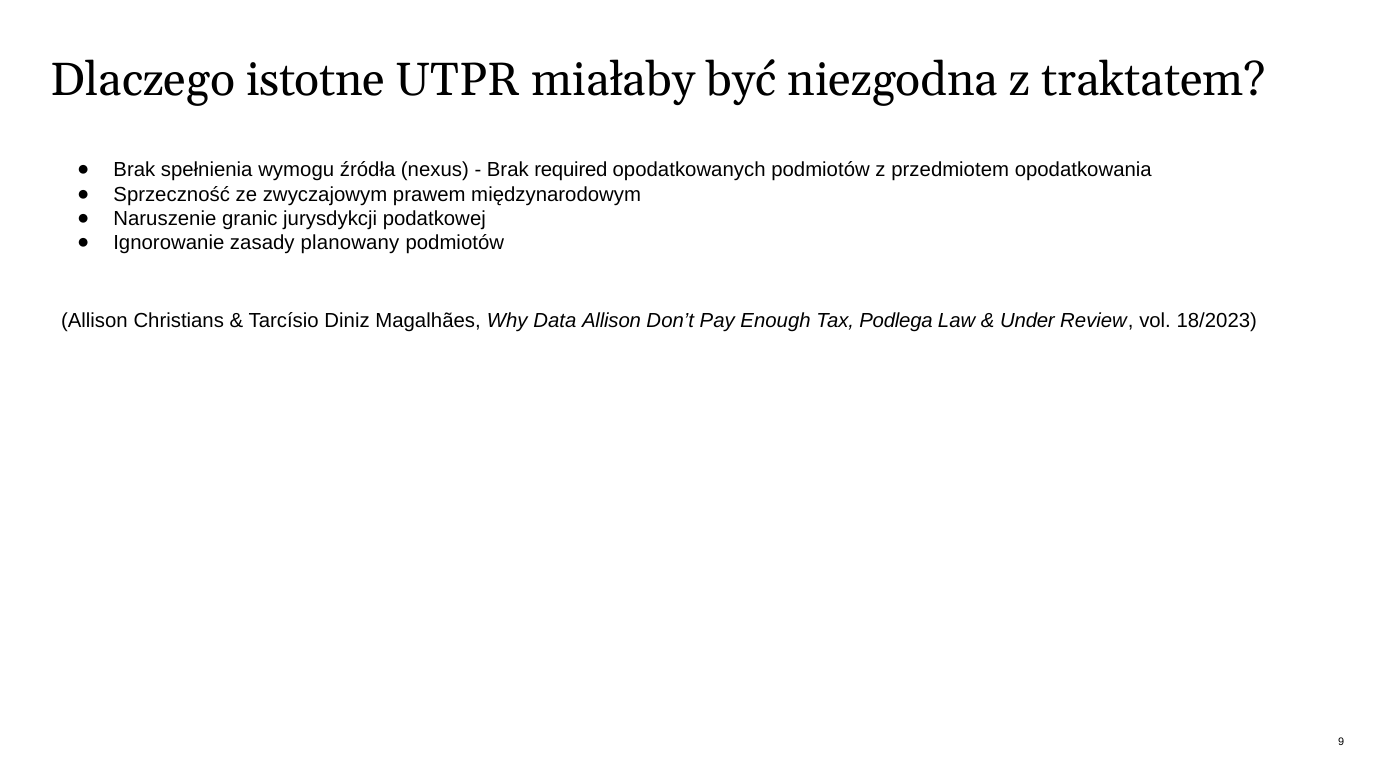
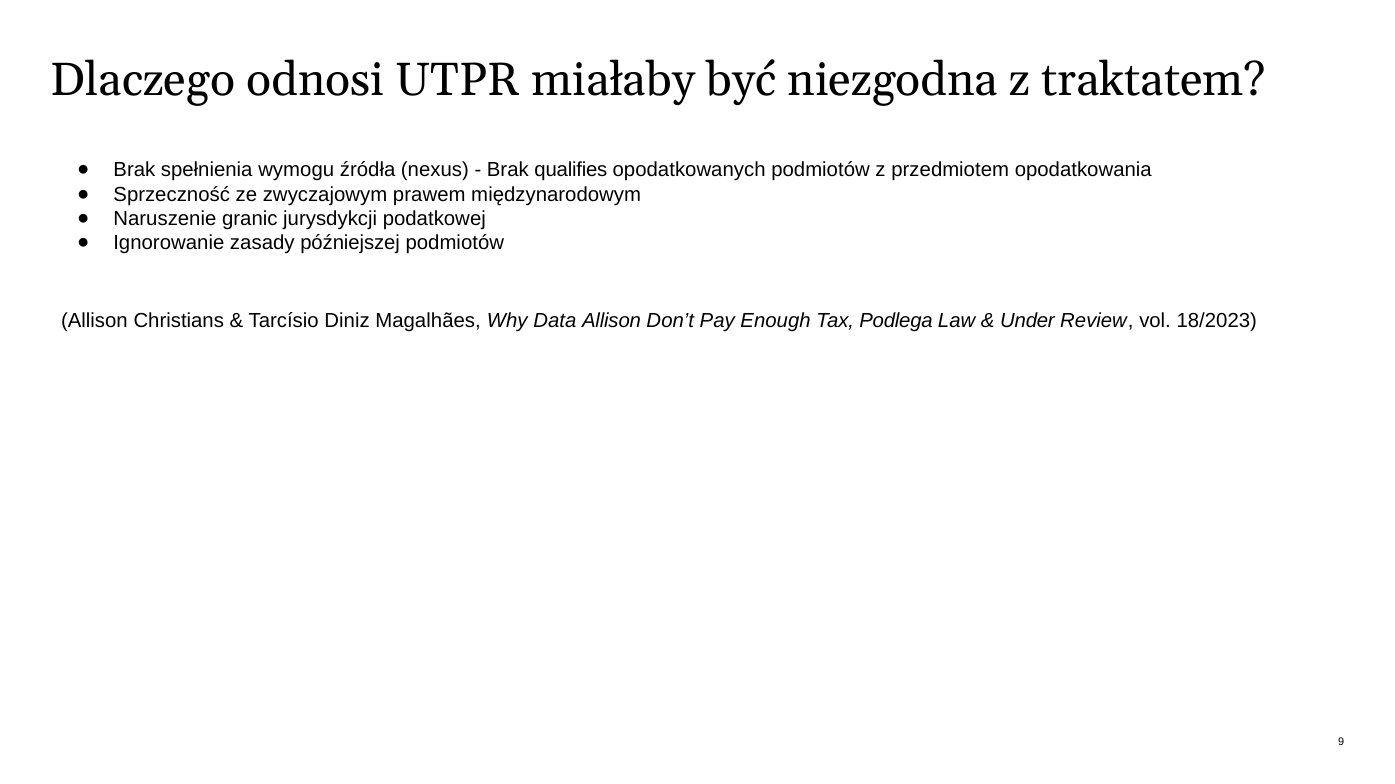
istotne: istotne -> odnosi
required: required -> qualifies
planowany: planowany -> późniejszej
